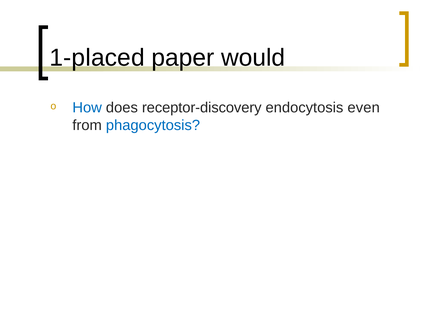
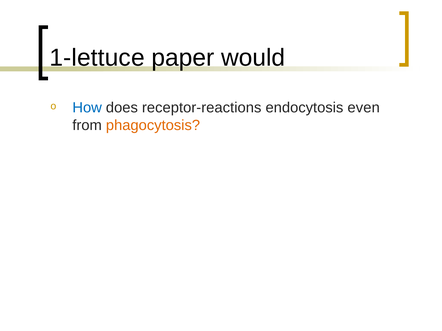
1-placed: 1-placed -> 1-lettuce
receptor-discovery: receptor-discovery -> receptor-reactions
phagocytosis colour: blue -> orange
